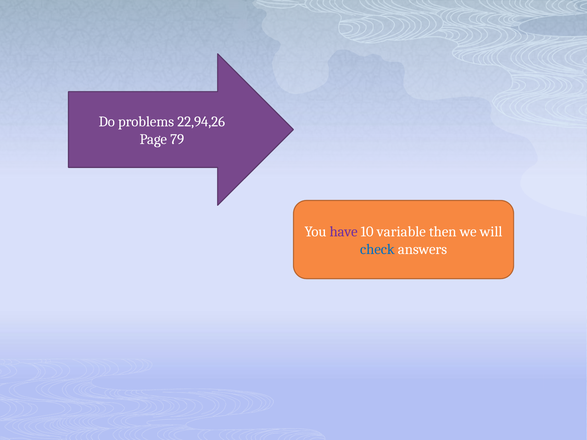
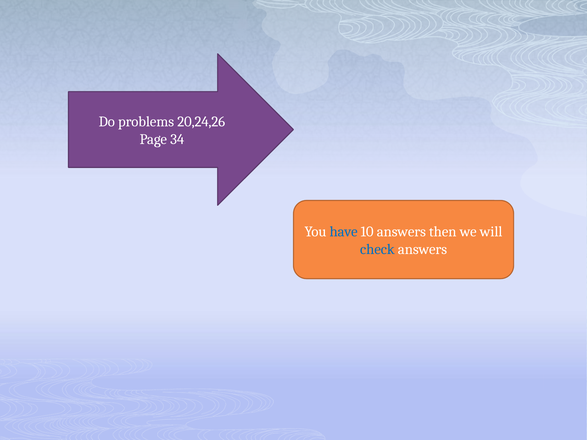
22,94,26: 22,94,26 -> 20,24,26
79: 79 -> 34
have colour: purple -> blue
10 variable: variable -> answers
